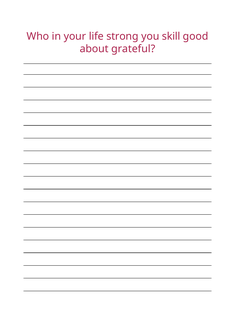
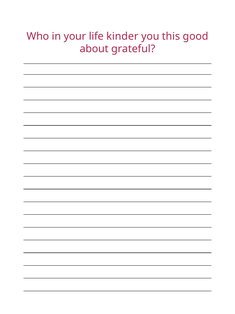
strong: strong -> kinder
skill: skill -> this
